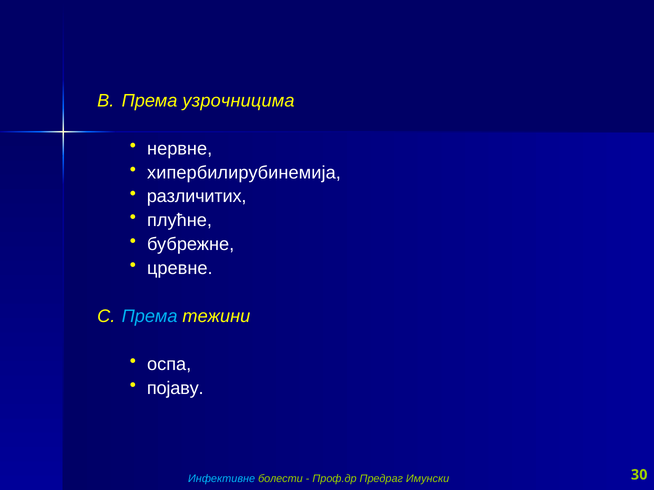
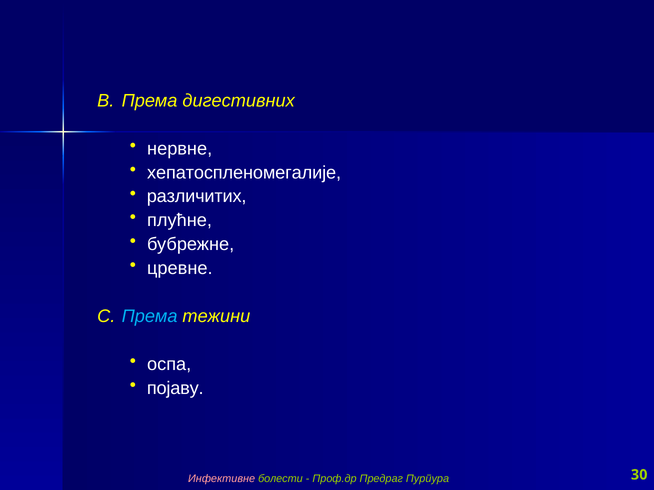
узрочницима: узрочницима -> дигестивних
хипербилирубинемија: хипербилирубинемија -> хепатоспленомегалије
Инфективне colour: light blue -> pink
Имунски: Имунски -> Пурпура
